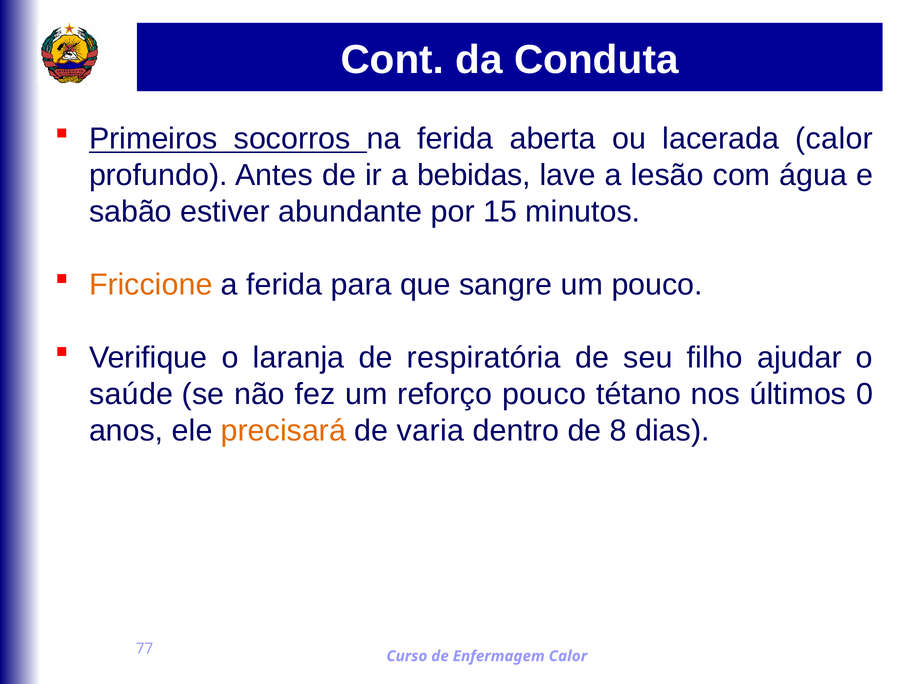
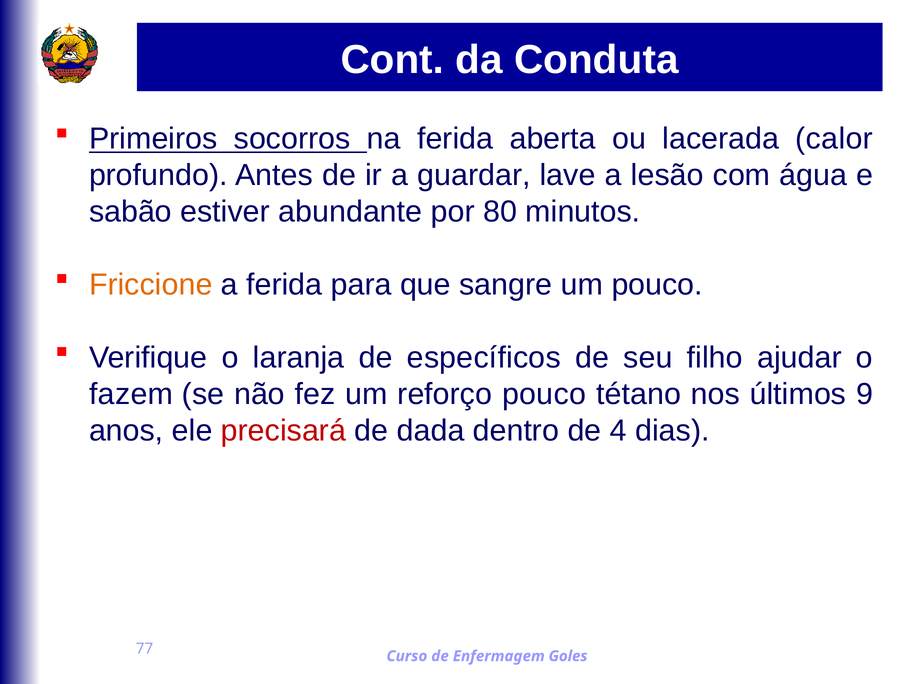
bebidas: bebidas -> guardar
15: 15 -> 80
respiratória: respiratória -> específicos
saúde: saúde -> fazem
0: 0 -> 9
precisará colour: orange -> red
varia: varia -> dada
8: 8 -> 4
Enfermagem Calor: Calor -> Goles
